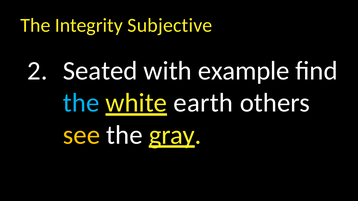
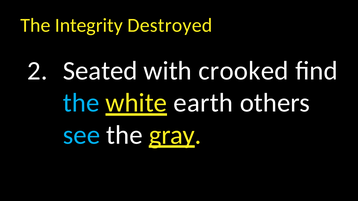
Subjective: Subjective -> Destroyed
example: example -> crooked
see colour: yellow -> light blue
